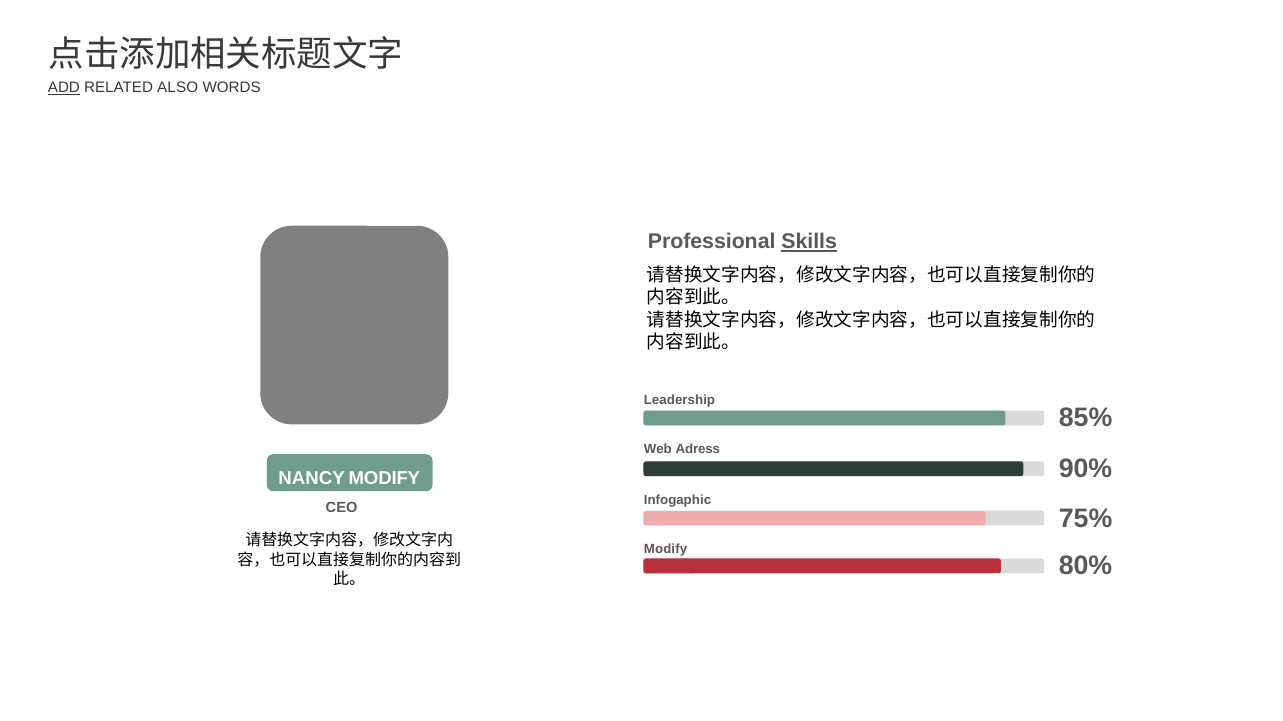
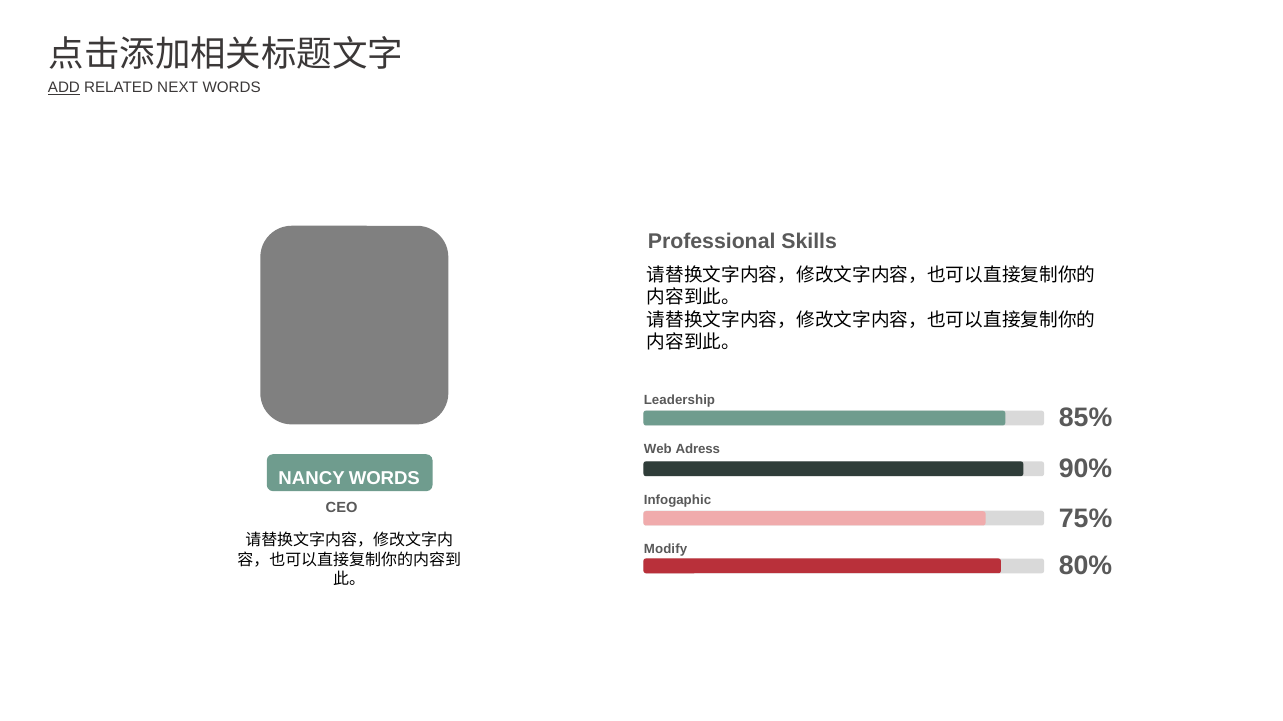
ALSO: ALSO -> NEXT
Skills underline: present -> none
NANCY MODIFY: MODIFY -> WORDS
